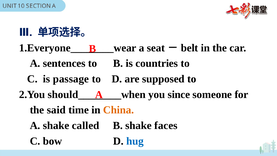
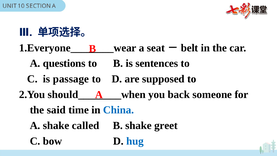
sentences: sentences -> questions
countries: countries -> sentences
since: since -> back
China colour: orange -> blue
faces: faces -> greet
